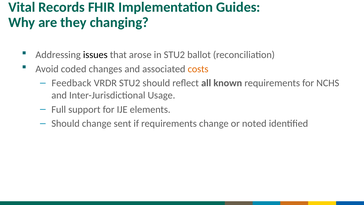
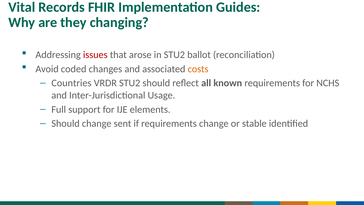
issues colour: black -> red
Feedback: Feedback -> Countries
noted: noted -> stable
